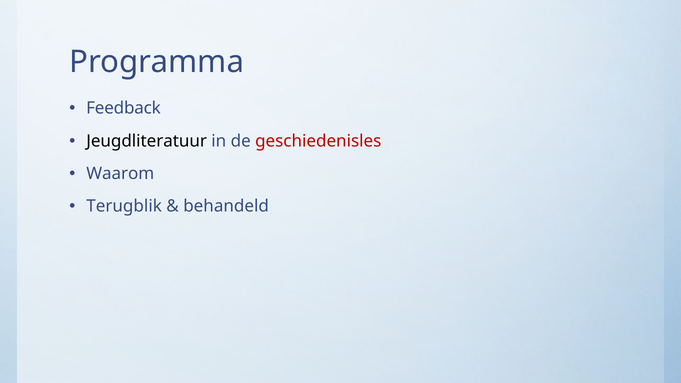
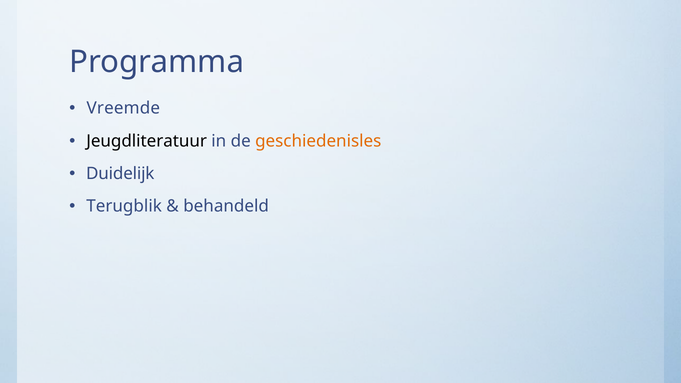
Feedback: Feedback -> Vreemde
geschiedenisles colour: red -> orange
Waarom: Waarom -> Duidelijk
